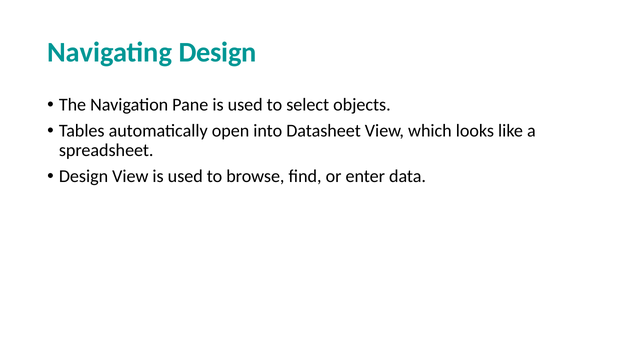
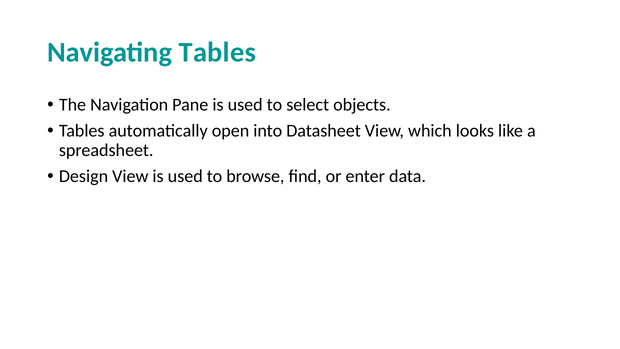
Navigating Design: Design -> Tables
